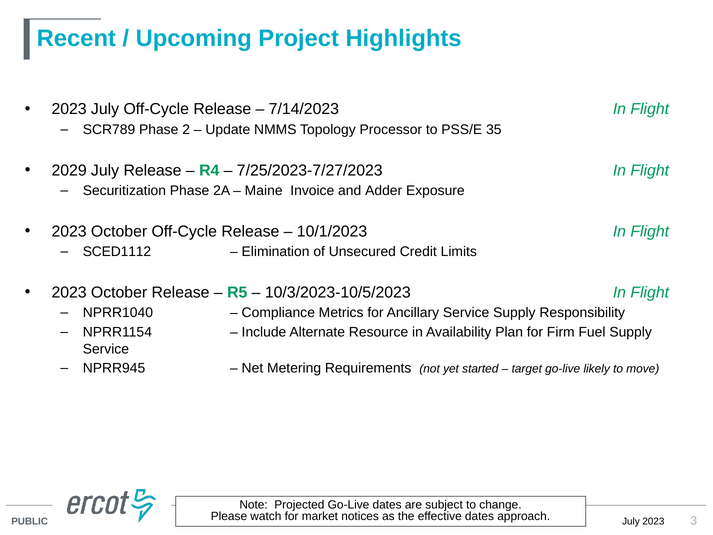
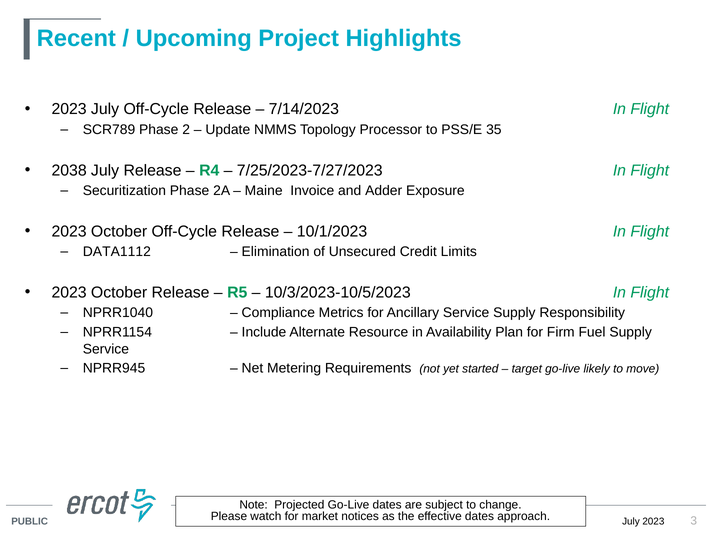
2029: 2029 -> 2038
SCED1112: SCED1112 -> DATA1112
